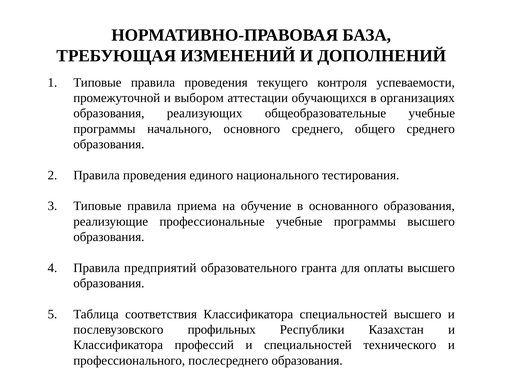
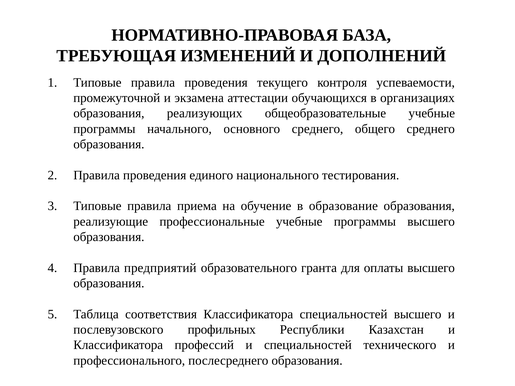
выбором: выбором -> экзамена
основанного: основанного -> образование
